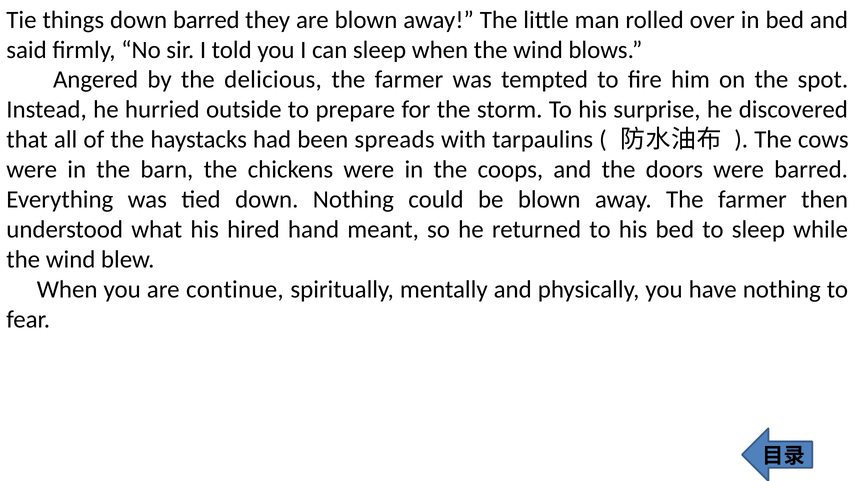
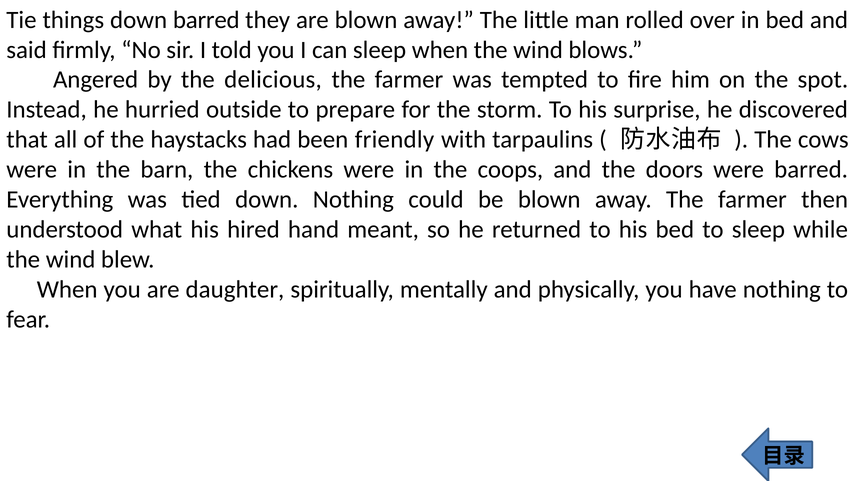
spreads: spreads -> friendly
continue: continue -> daughter
